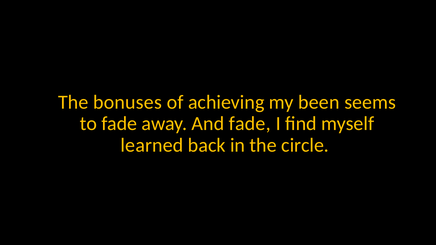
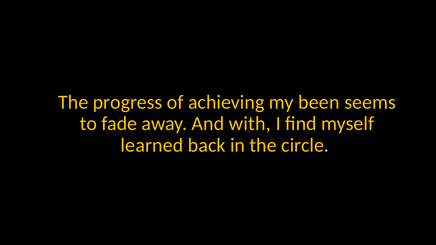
bonuses: bonuses -> progress
And fade: fade -> with
